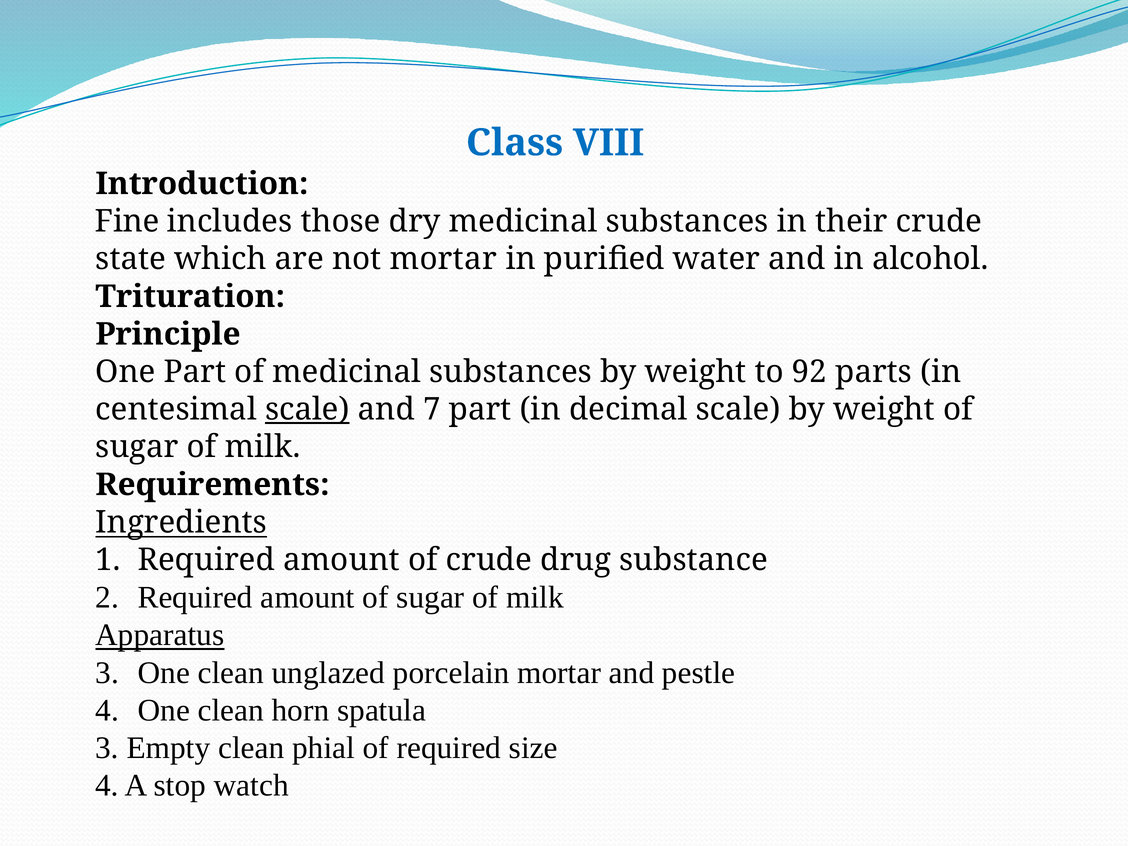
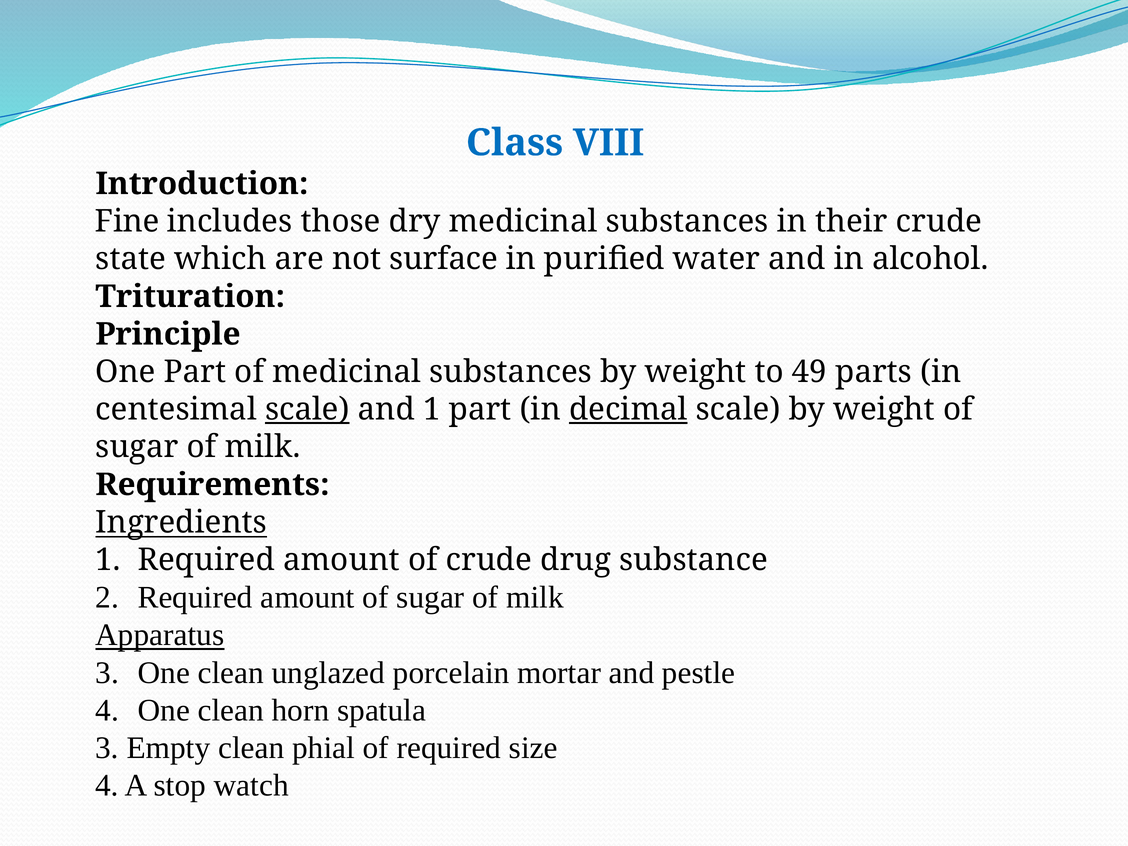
not mortar: mortar -> surface
92: 92 -> 49
and 7: 7 -> 1
decimal underline: none -> present
